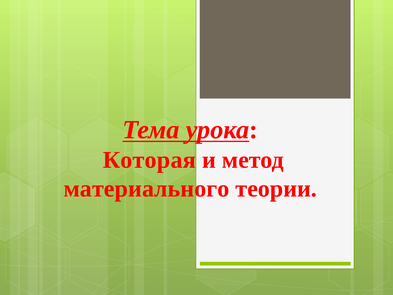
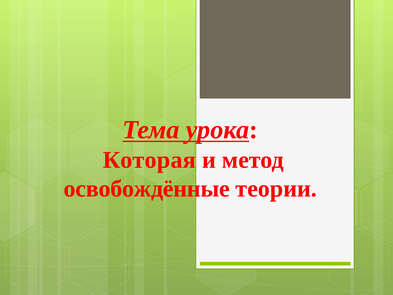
материального: материального -> освобождённые
